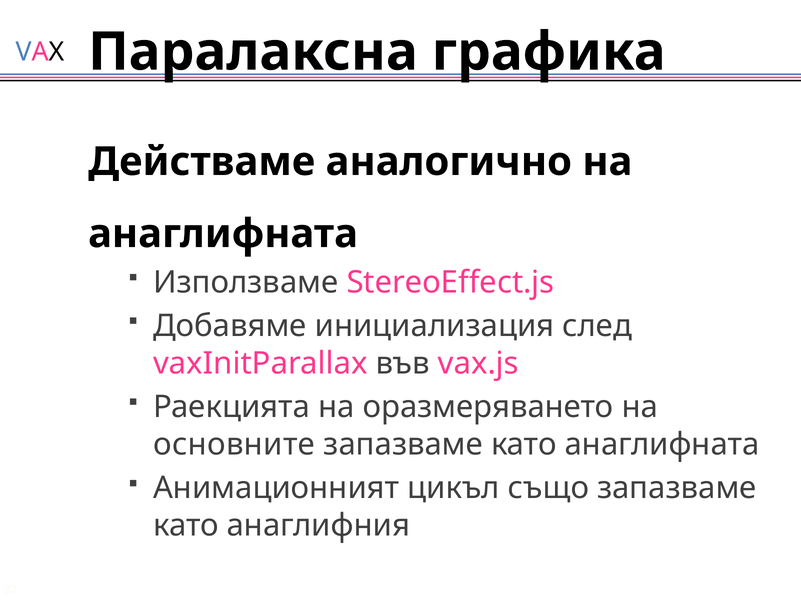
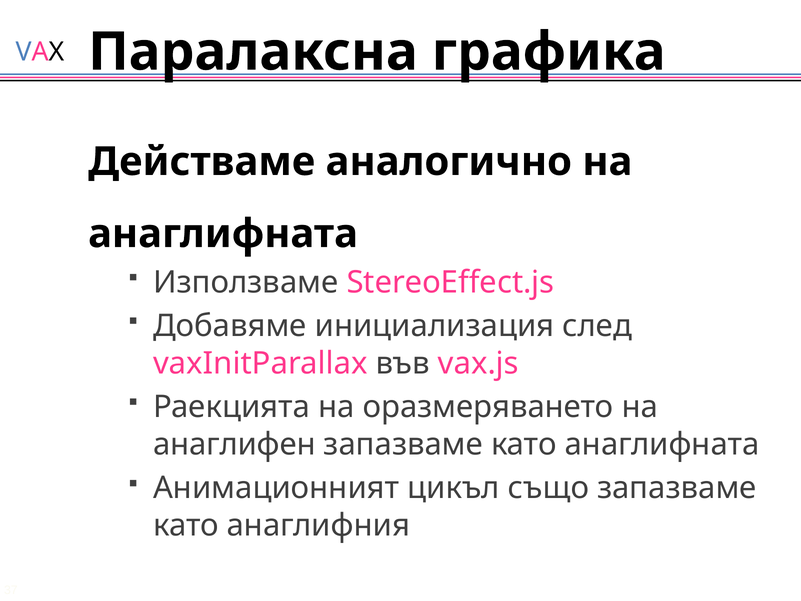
основните: основните -> анаглифен
